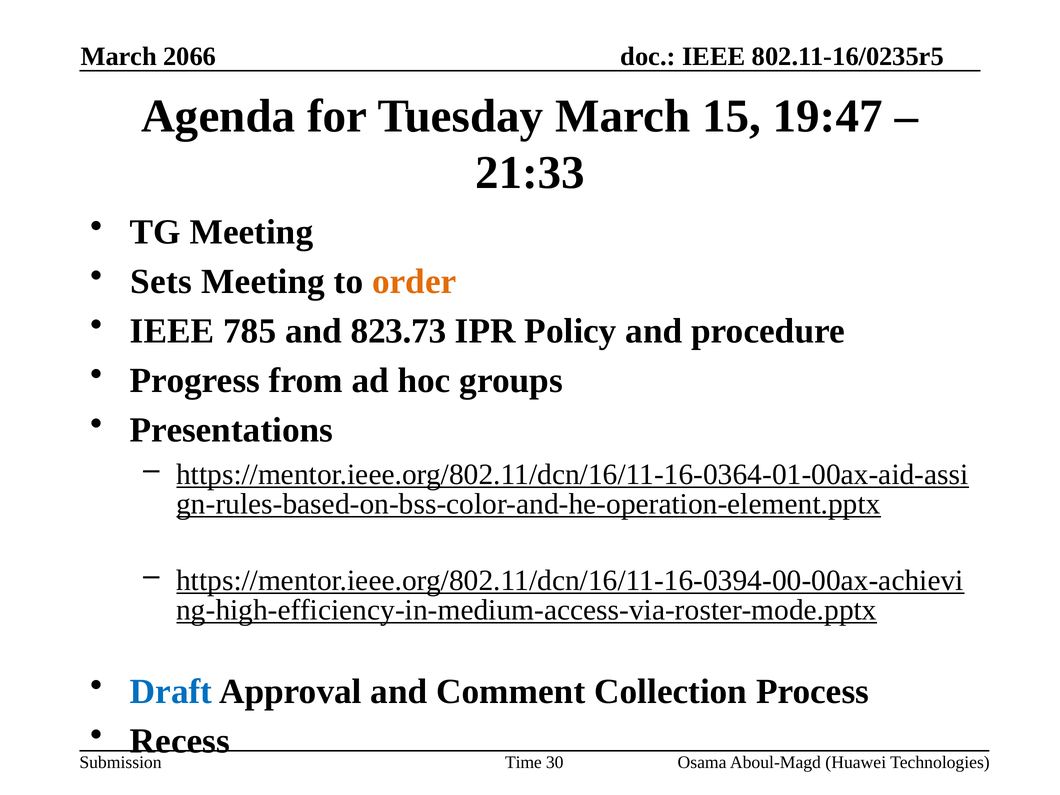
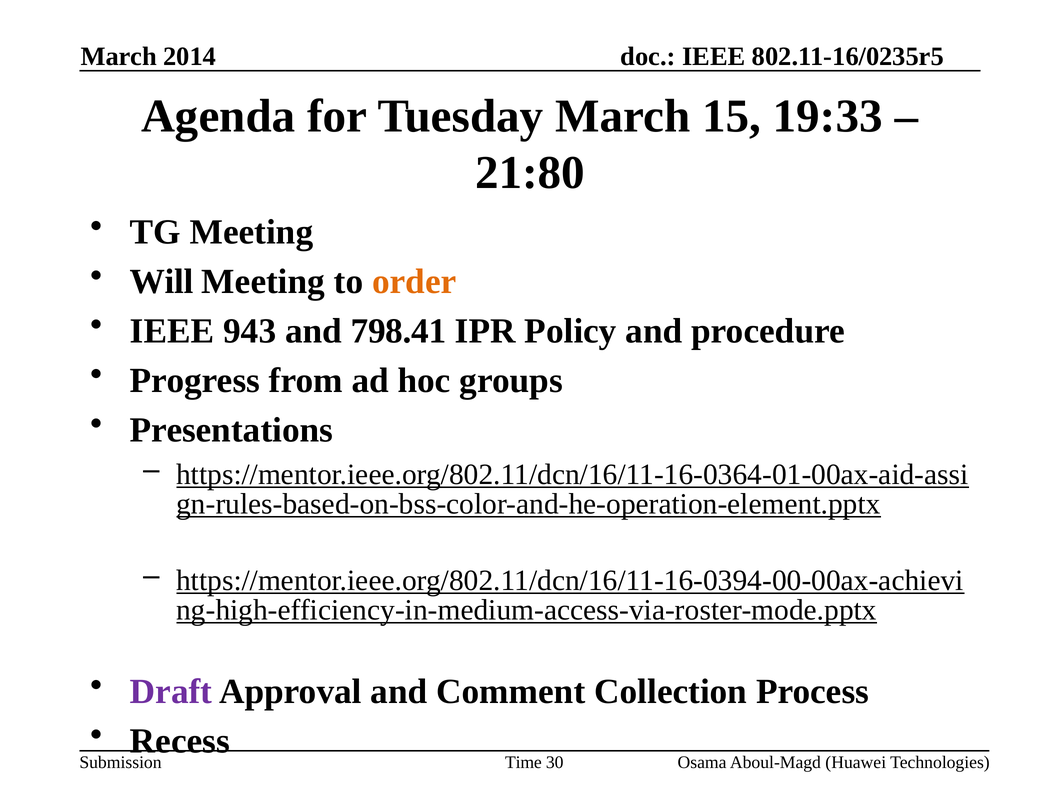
2066: 2066 -> 2014
19:47: 19:47 -> 19:33
21:33: 21:33 -> 21:80
Sets: Sets -> Will
785: 785 -> 943
823.73: 823.73 -> 798.41
Draft colour: blue -> purple
